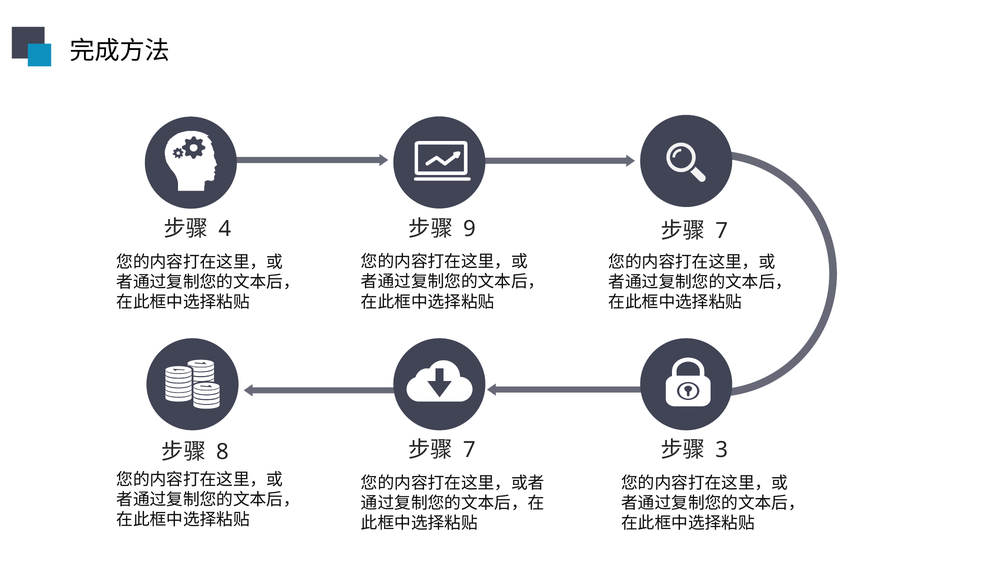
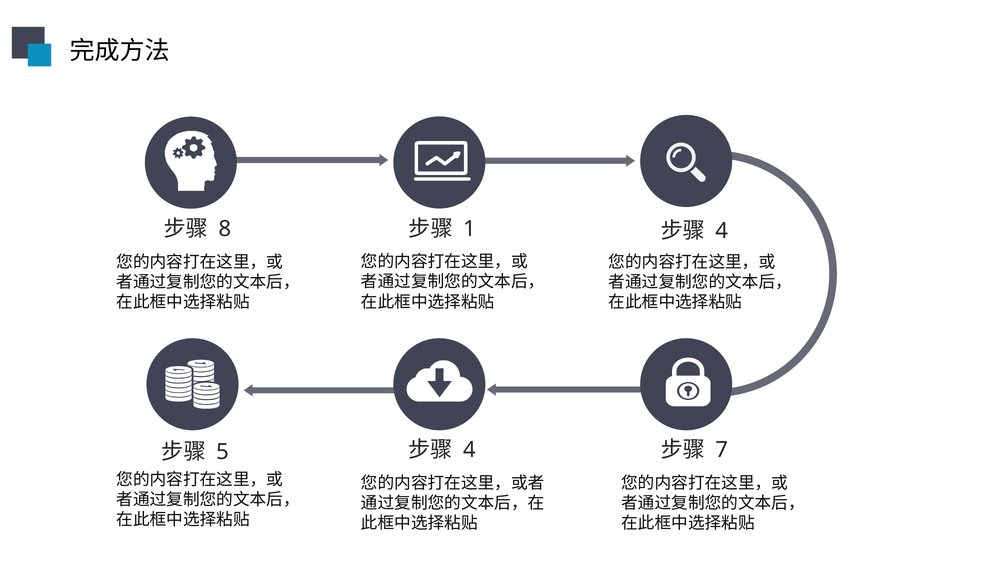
4: 4 -> 8
9: 9 -> 1
7 at (722, 231): 7 -> 4
7 at (469, 450): 7 -> 4
3: 3 -> 7
8: 8 -> 5
